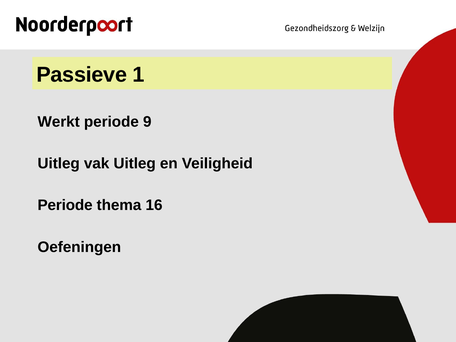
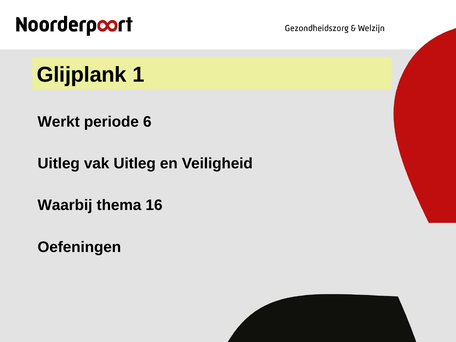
Passieve: Passieve -> Glijplank
9: 9 -> 6
Periode at (65, 205): Periode -> Waarbij
